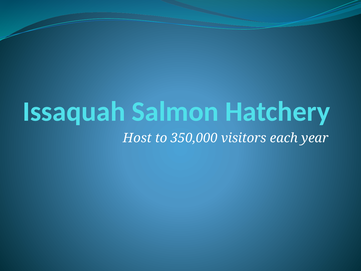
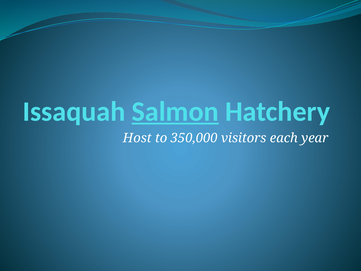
Salmon underline: none -> present
